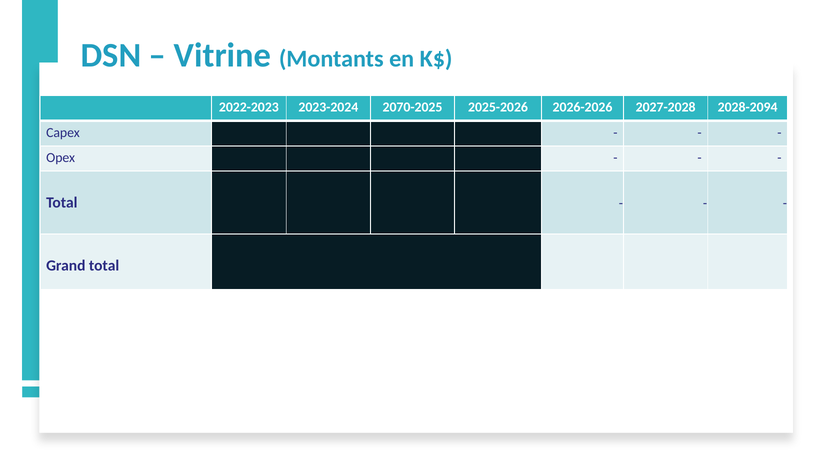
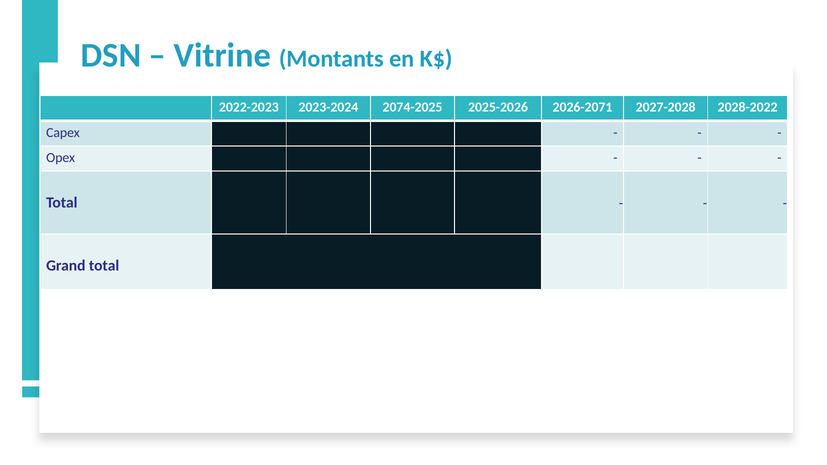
2070-2025: 2070-2025 -> 2074-2025
2026-2026: 2026-2026 -> 2026-2071
2028-2094: 2028-2094 -> 2028-2022
